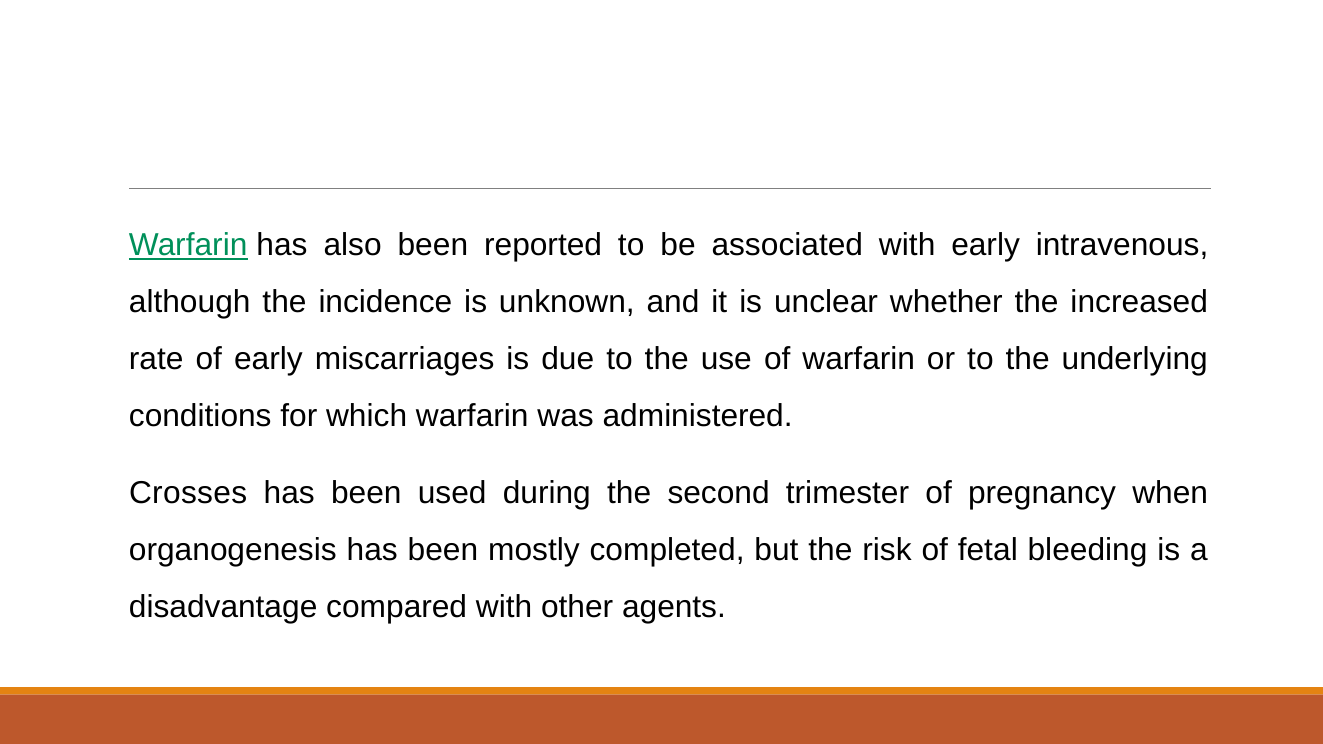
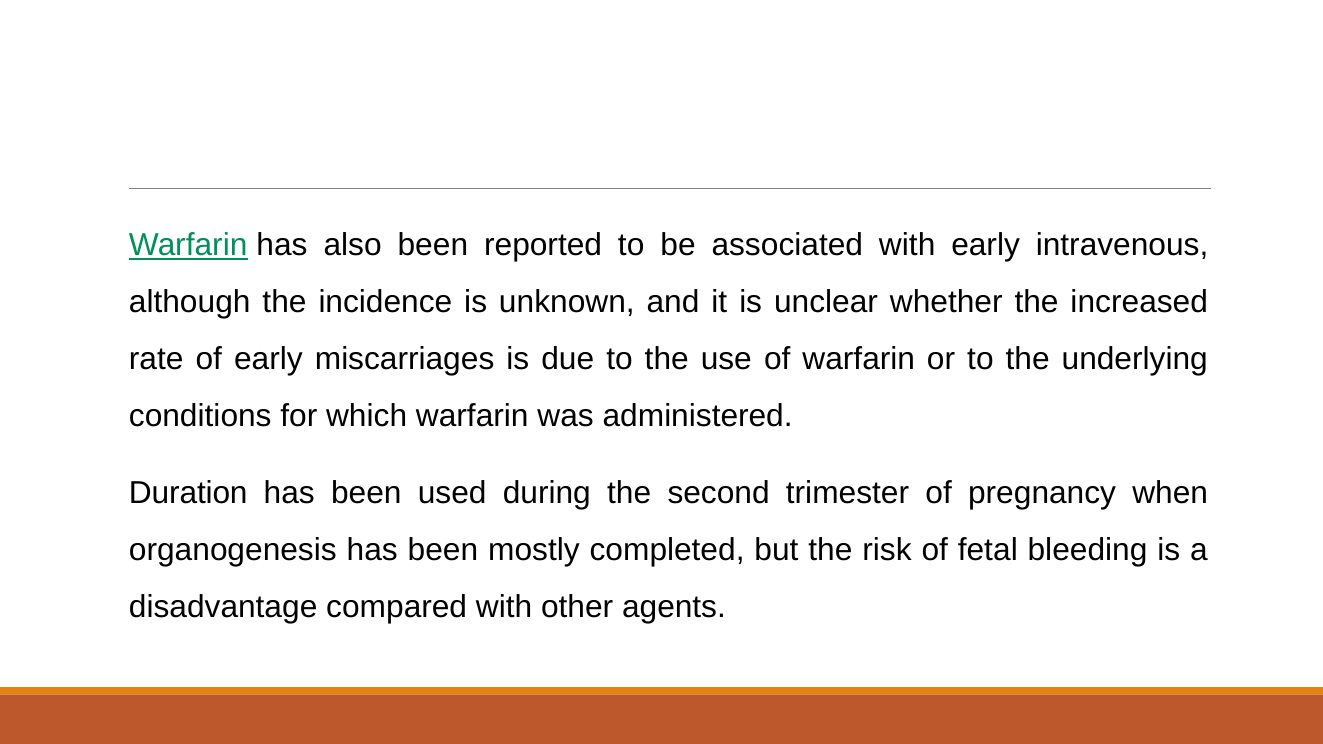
Crosses: Crosses -> Duration
